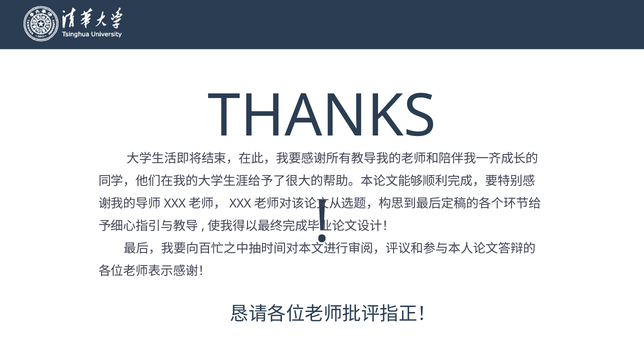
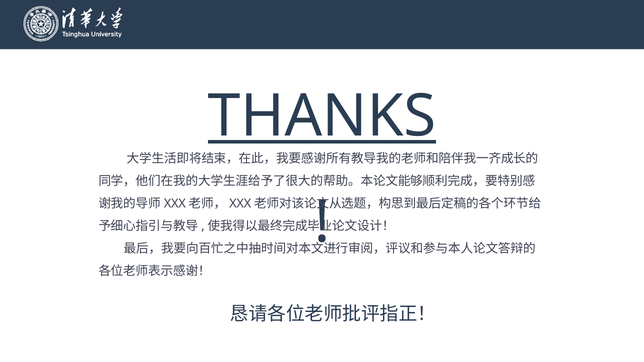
THANKS underline: none -> present
